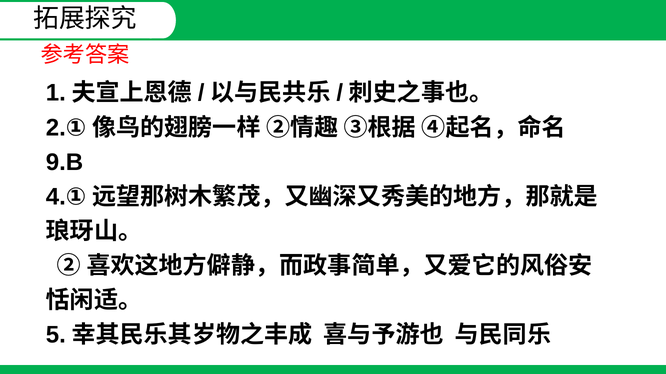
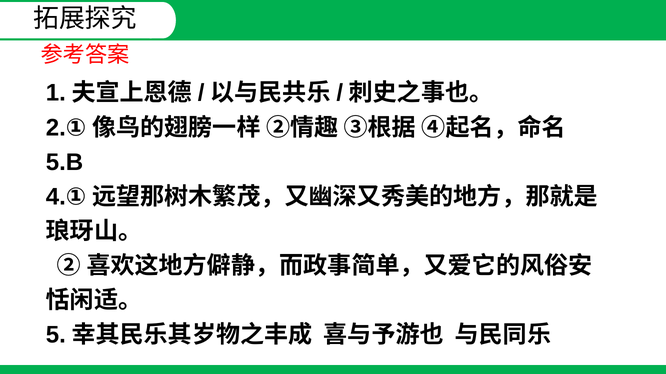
9.B: 9.B -> 5.B
